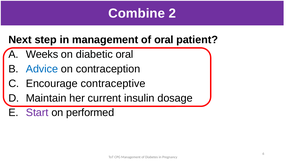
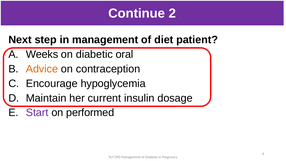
Combine: Combine -> Continue
of oral: oral -> diet
Advice colour: blue -> orange
contraceptive: contraceptive -> hypoglycemia
